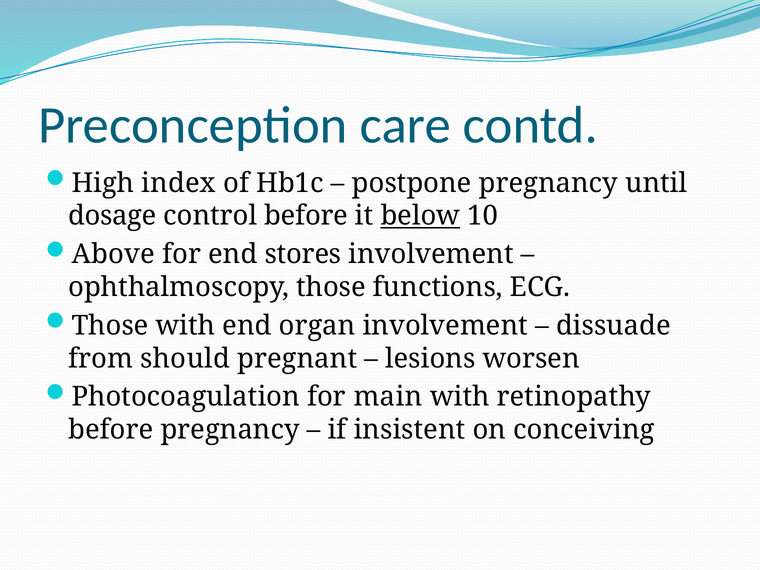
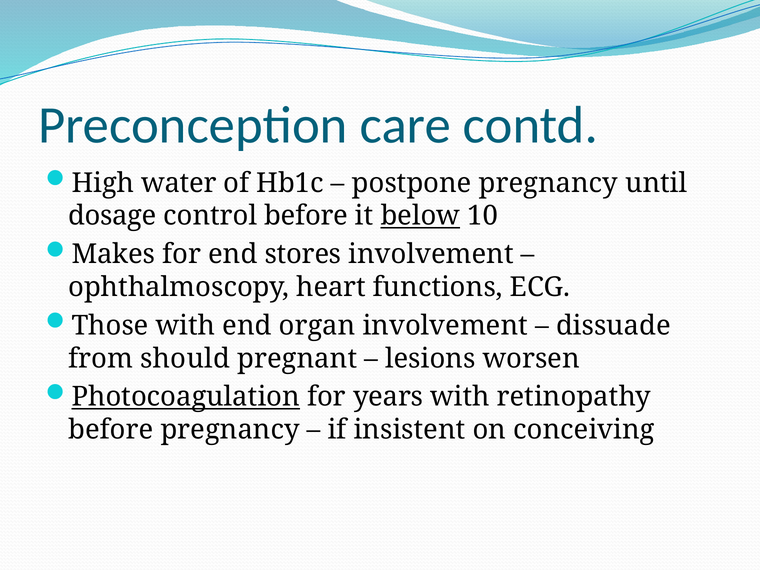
index: index -> water
Above: Above -> Makes
ophthalmoscopy those: those -> heart
Photocoagulation underline: none -> present
main: main -> years
